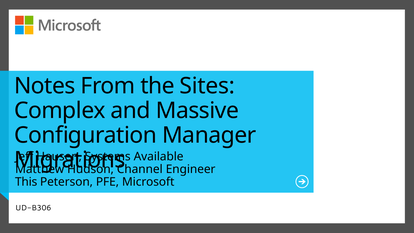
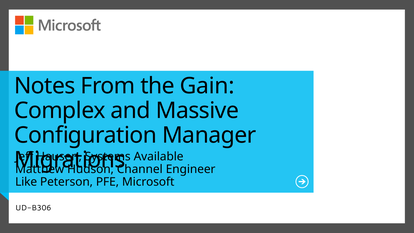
Sites: Sites -> Gain
This: This -> Like
